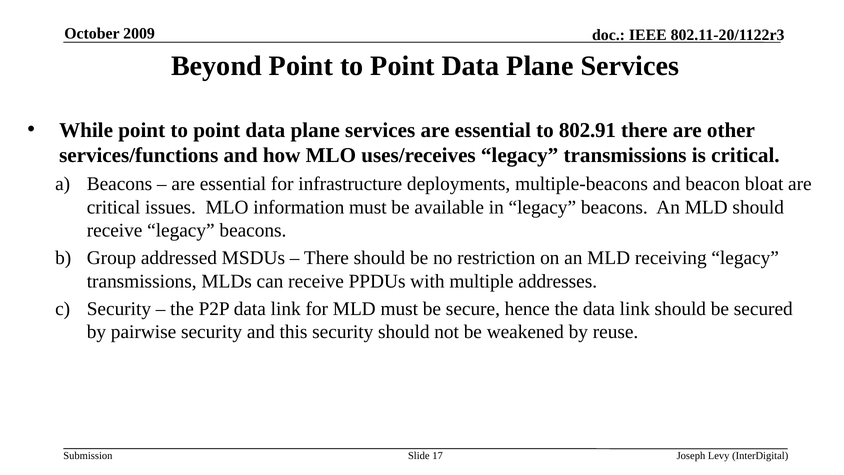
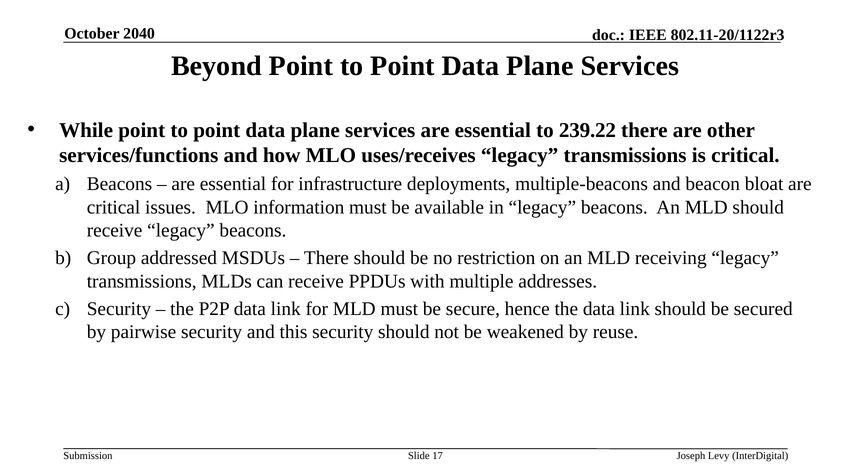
2009: 2009 -> 2040
802.91: 802.91 -> 239.22
